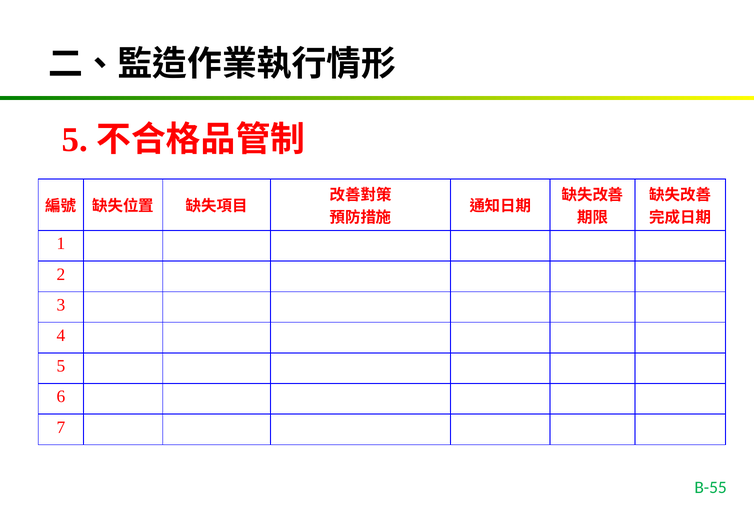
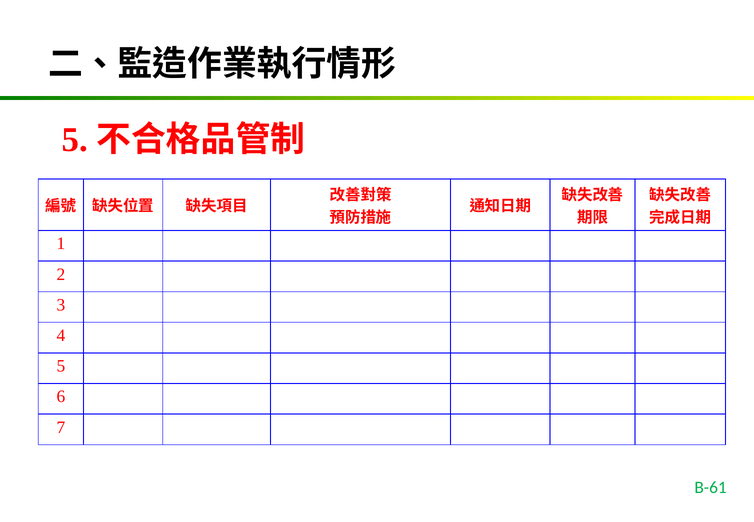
B-55: B-55 -> B-61
